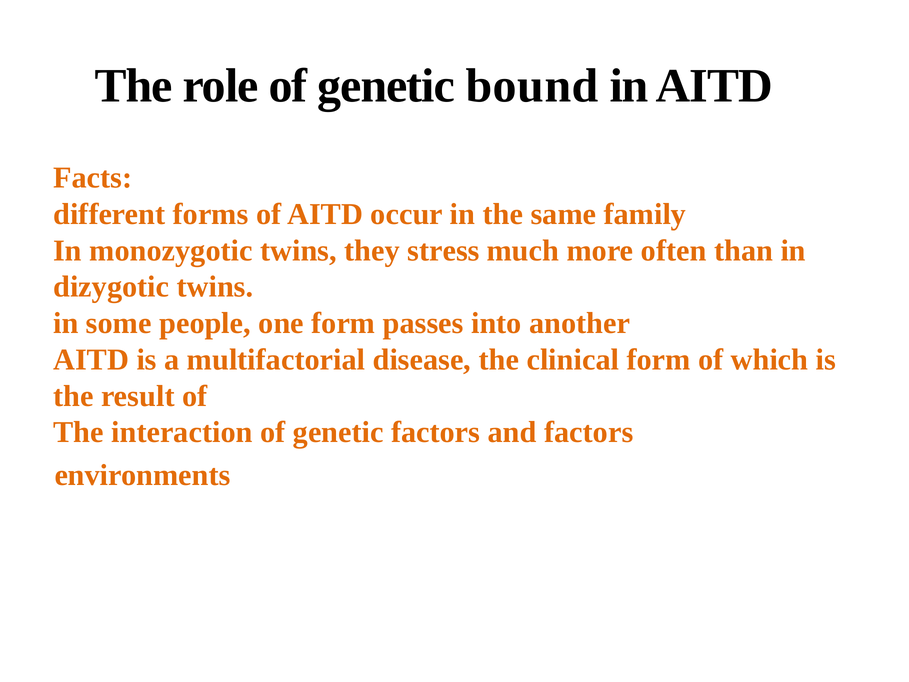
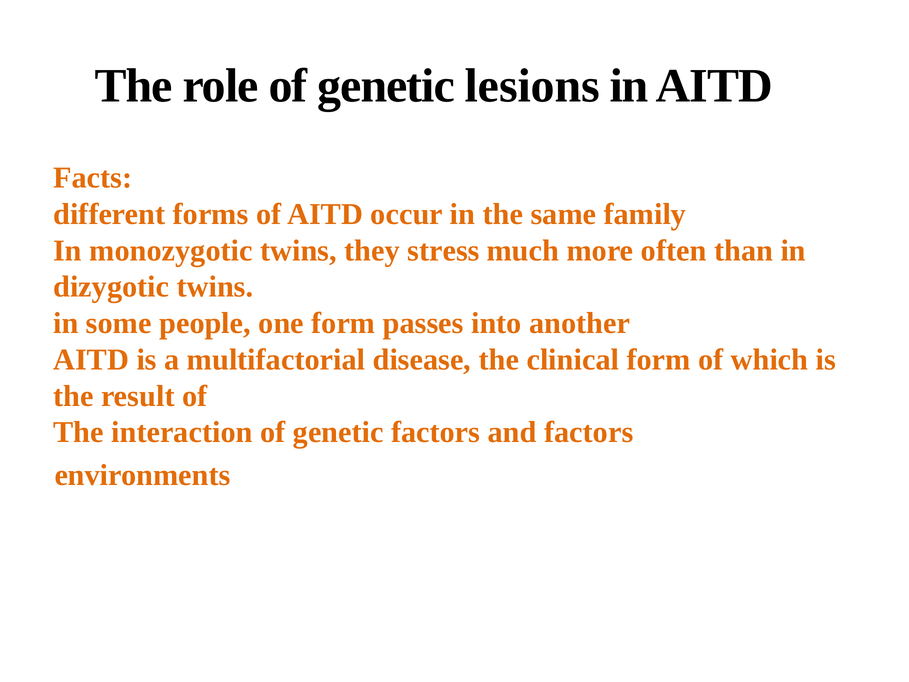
bound: bound -> lesions
